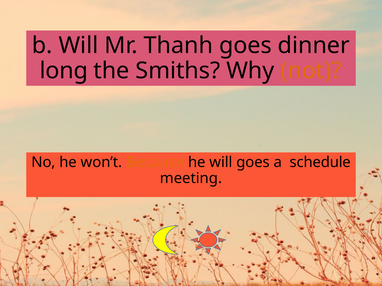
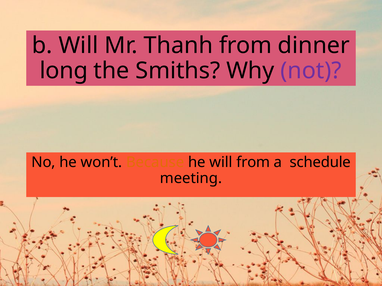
Thanh goes: goes -> from
not colour: orange -> purple
will goes: goes -> from
